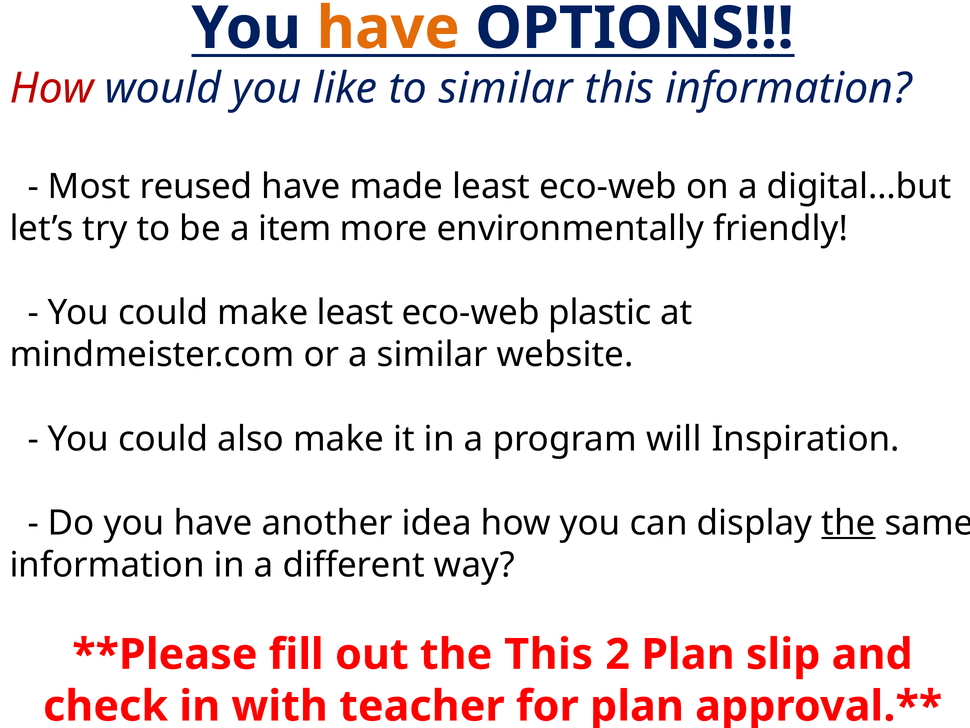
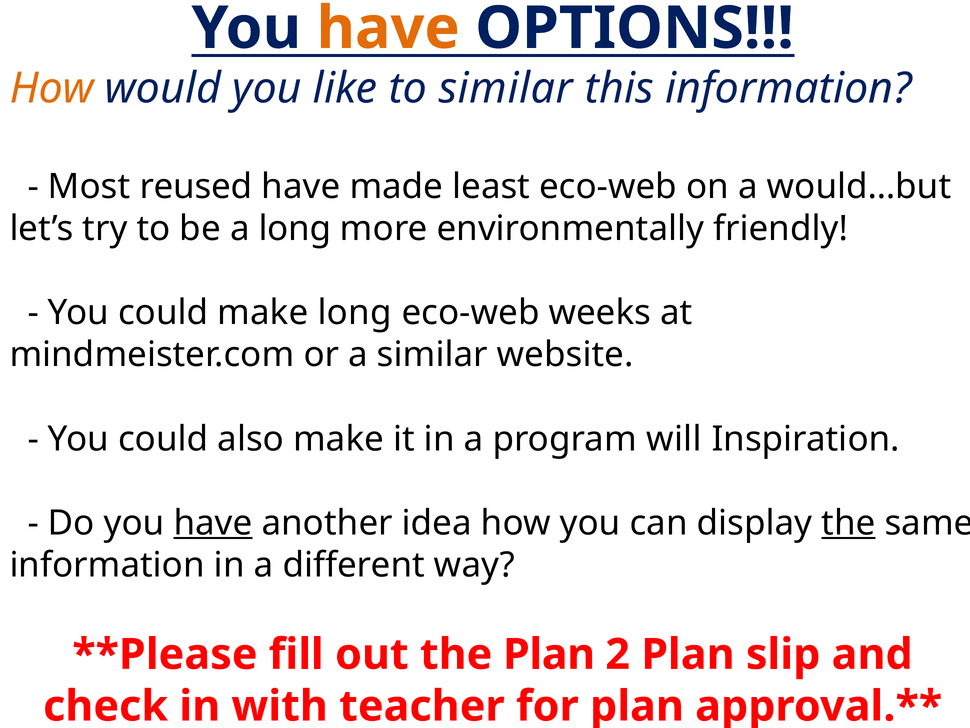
How at (52, 89) colour: red -> orange
digital…but: digital…but -> would…but
a item: item -> long
make least: least -> long
plastic: plastic -> weeks
have at (213, 523) underline: none -> present
the This: This -> Plan
